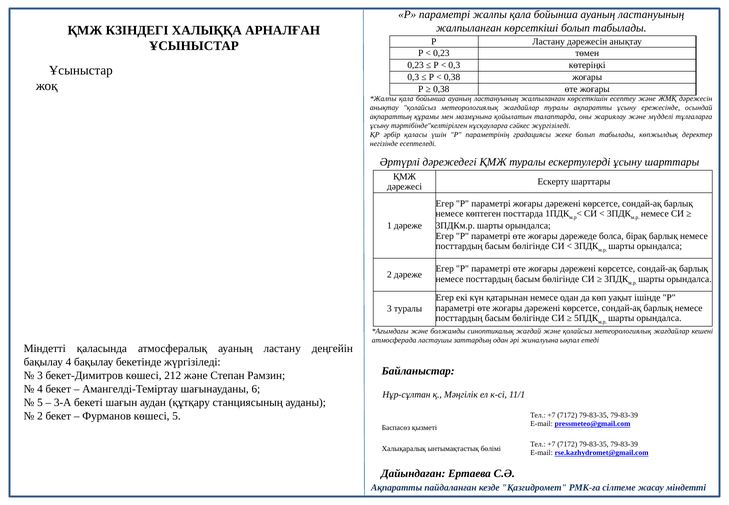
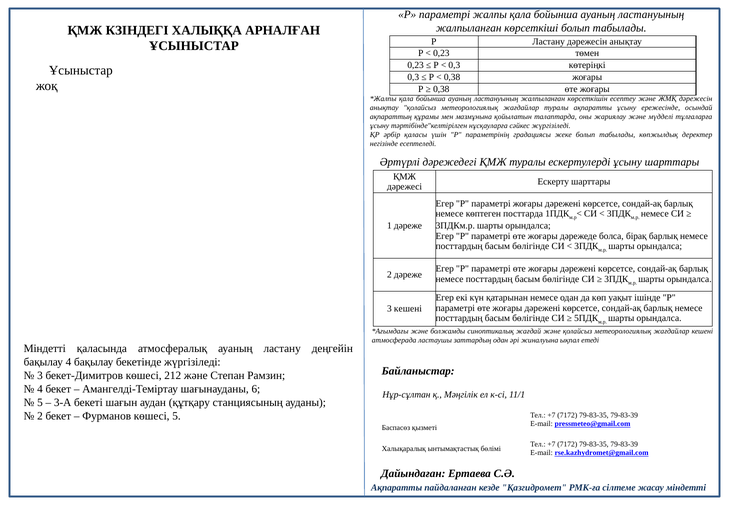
3 туралы: туралы -> кешені
